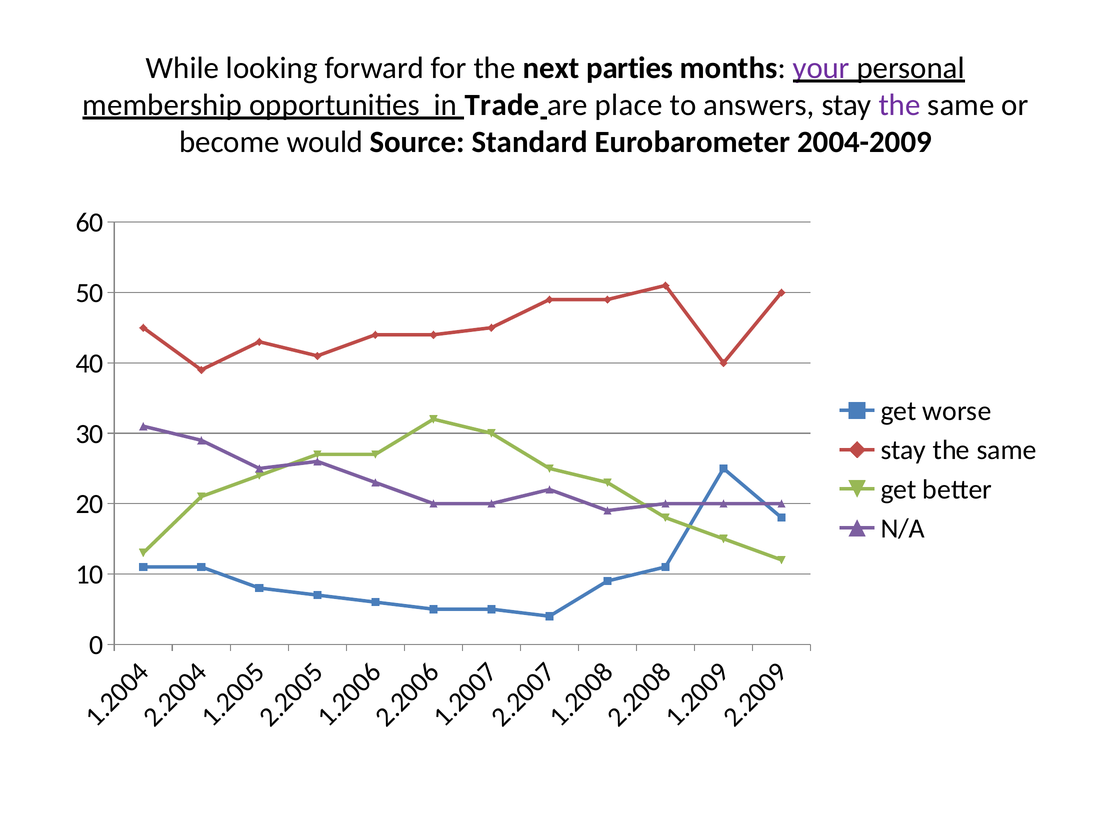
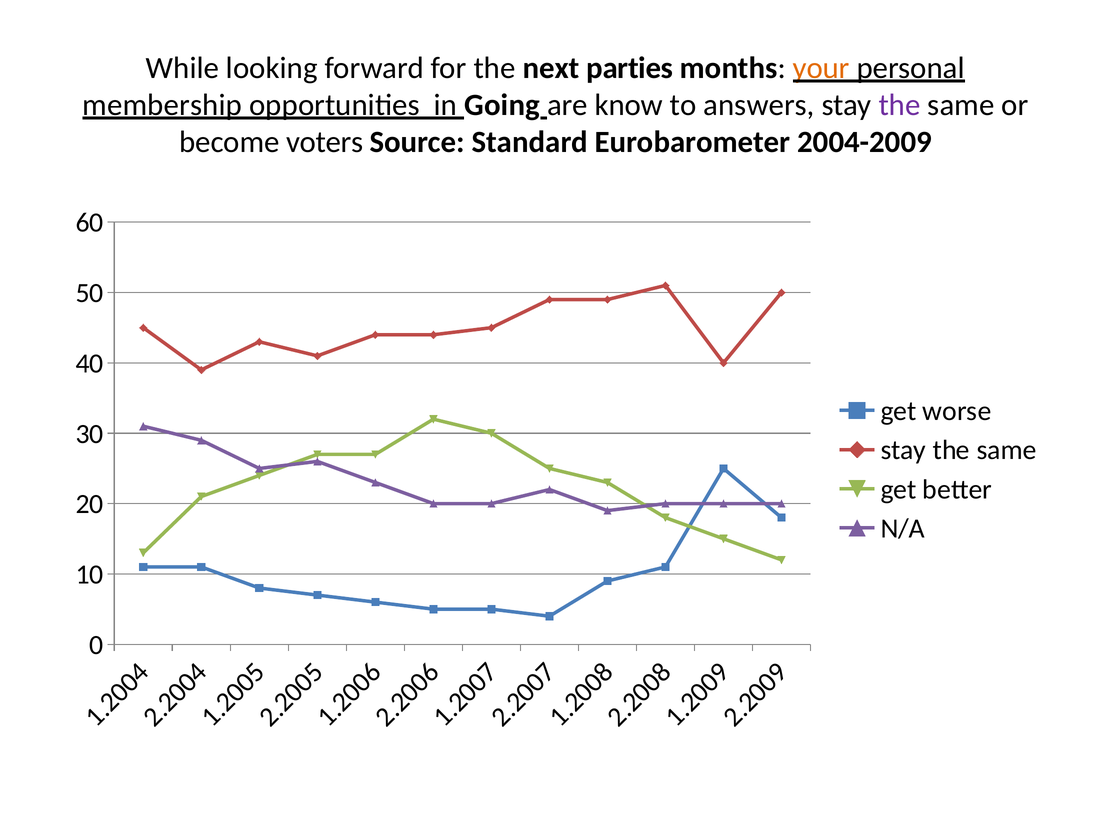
your colour: purple -> orange
Trade: Trade -> Going
place: place -> know
would: would -> voters
